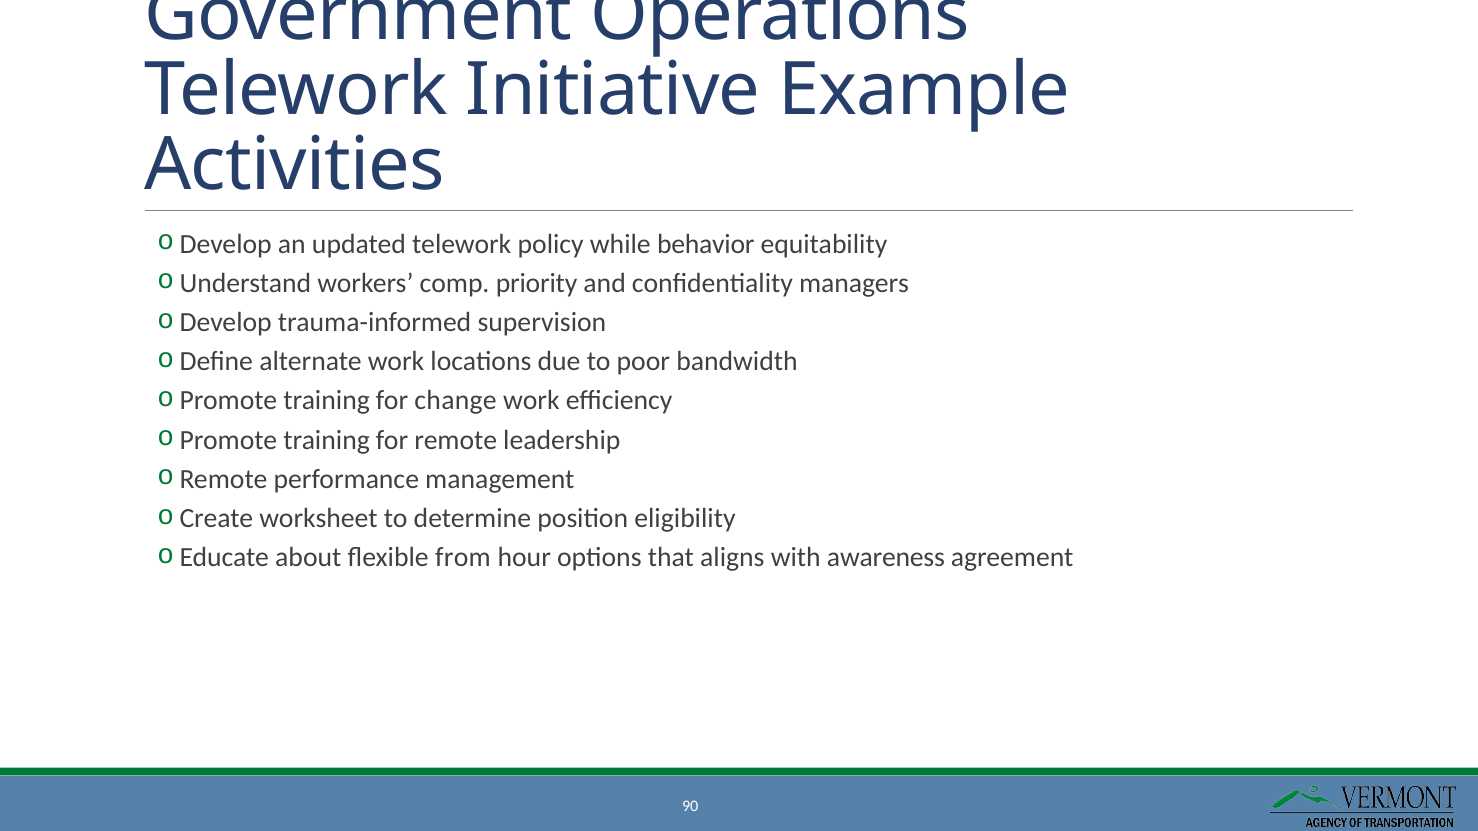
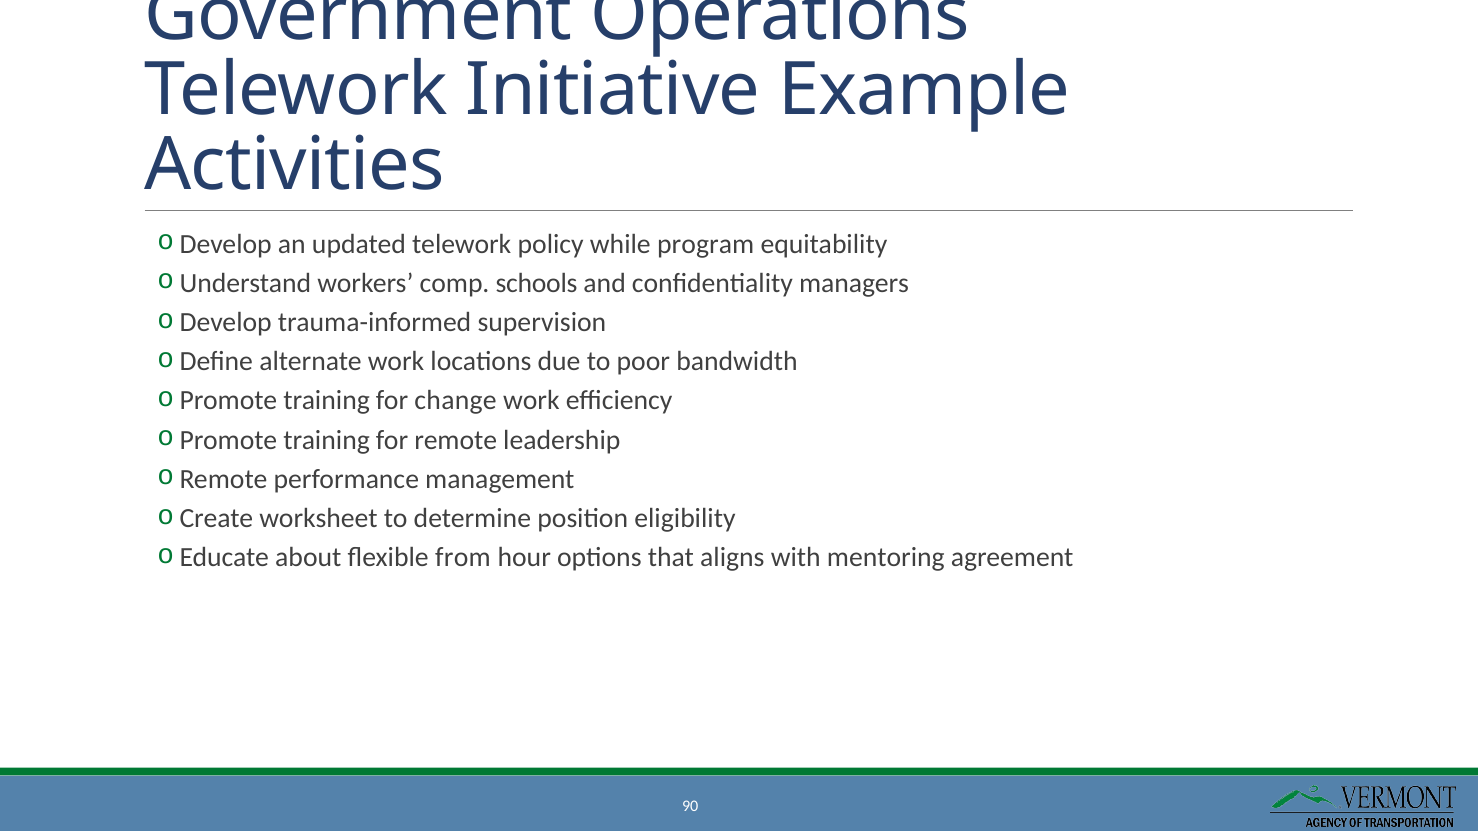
behavior: behavior -> program
priority: priority -> schools
awareness: awareness -> mentoring
